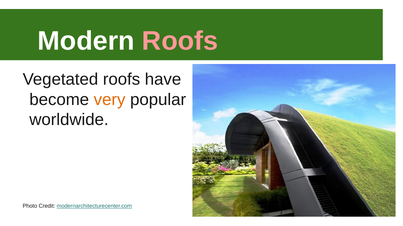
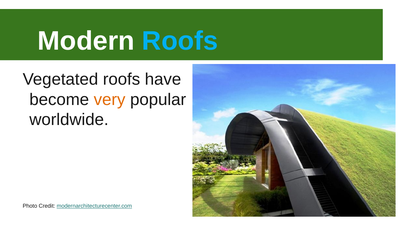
Roofs at (180, 41) colour: pink -> light blue
